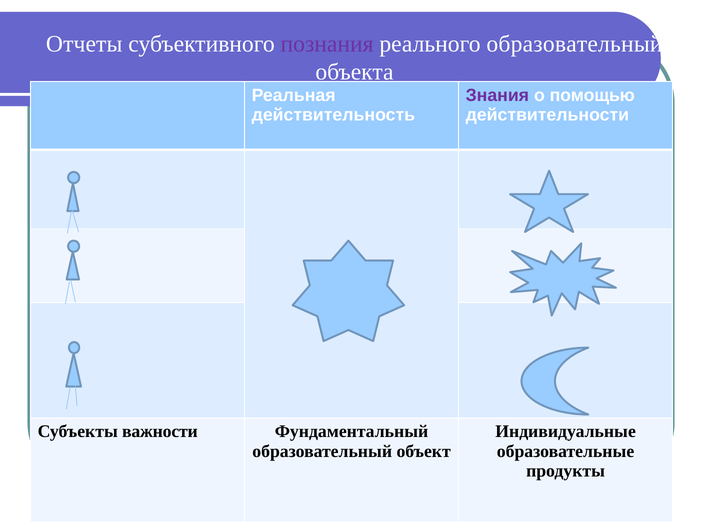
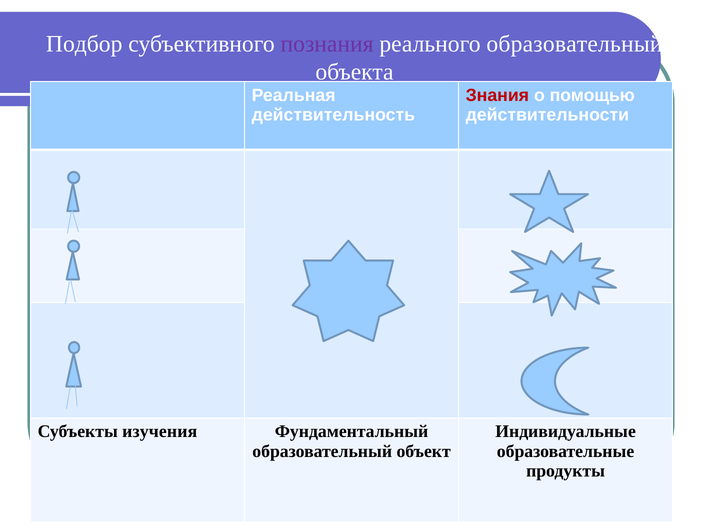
Отчеты: Отчеты -> Подбор
Знания colour: purple -> red
важности: важности -> изучения
